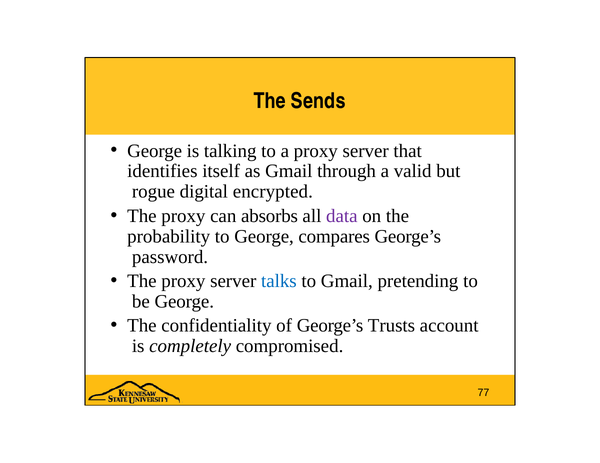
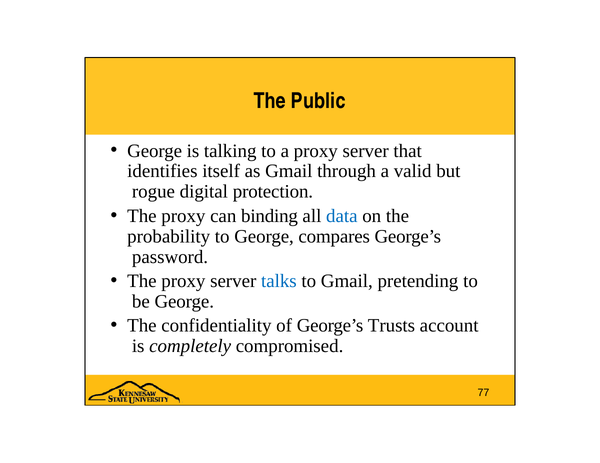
Sends: Sends -> Public
encrypted: encrypted -> protection
absorbs: absorbs -> binding
data colour: purple -> blue
